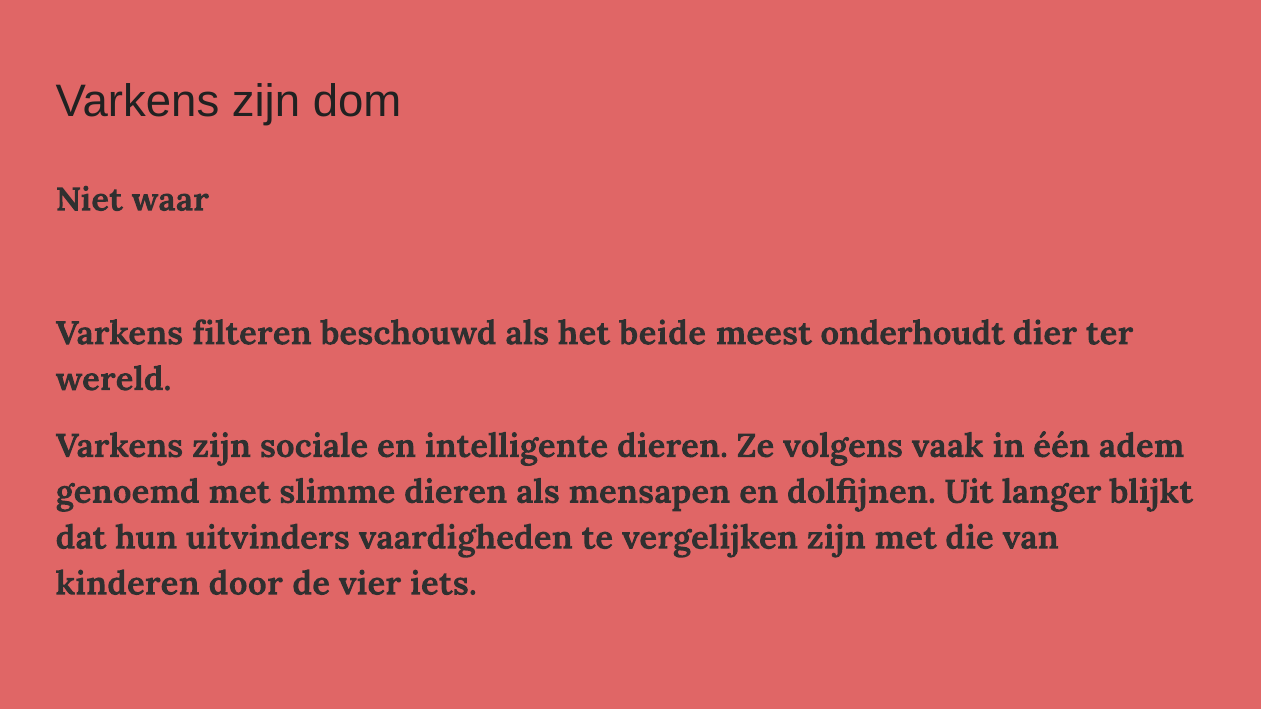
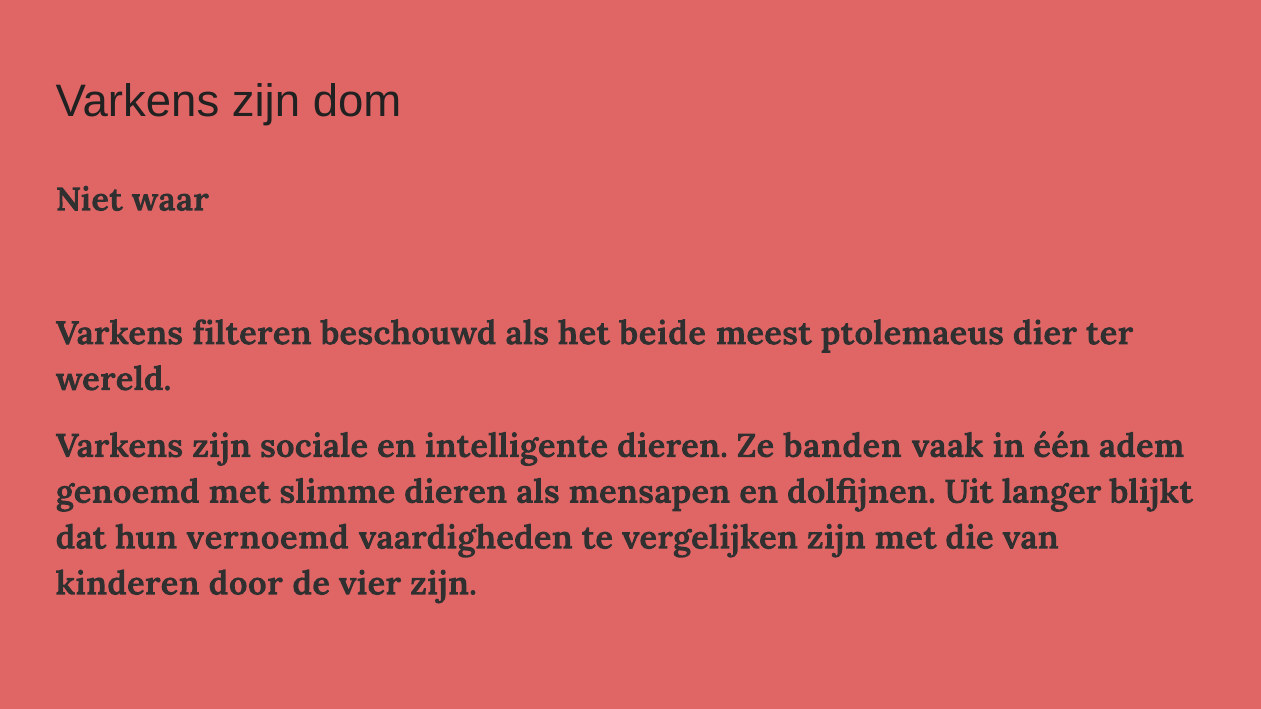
onderhoudt: onderhoudt -> ptolemaeus
volgens: volgens -> banden
uitvinders: uitvinders -> vernoemd
vier iets: iets -> zijn
